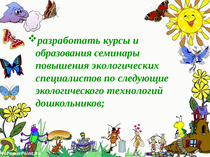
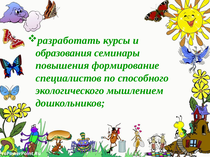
экологических: экологических -> формирование
следующие: следующие -> способного
технологий: технологий -> мышлением
